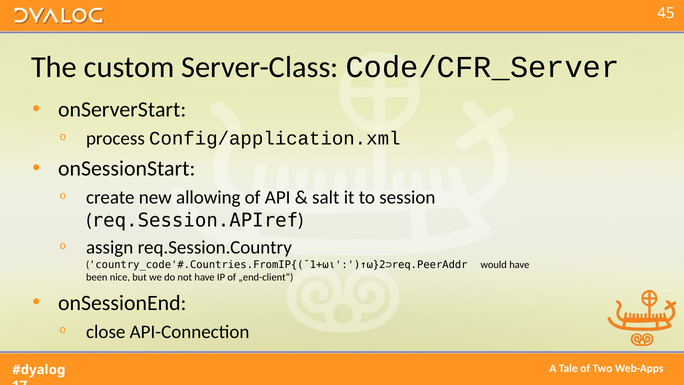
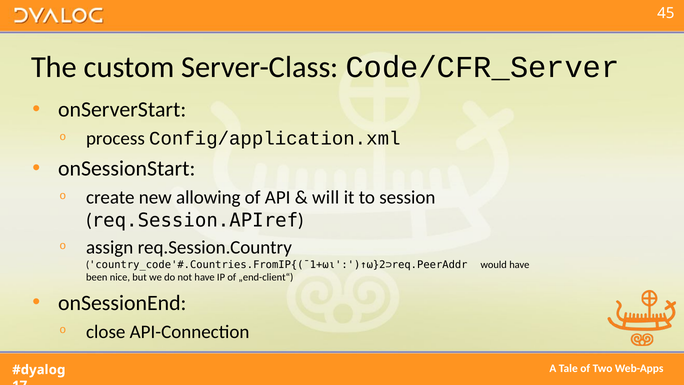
salt: salt -> will
